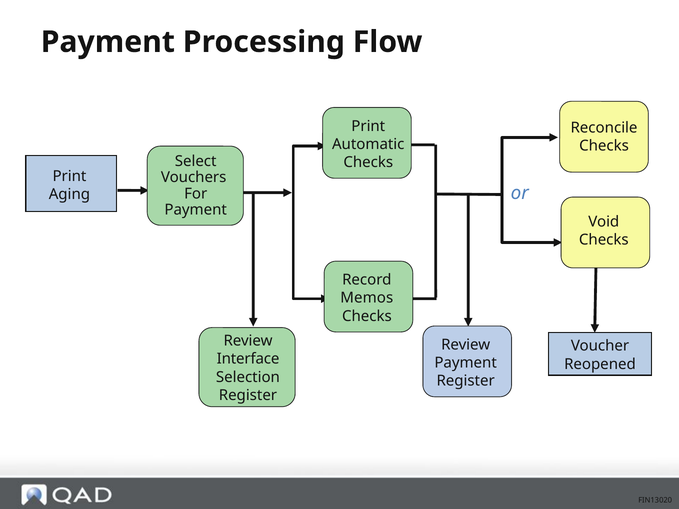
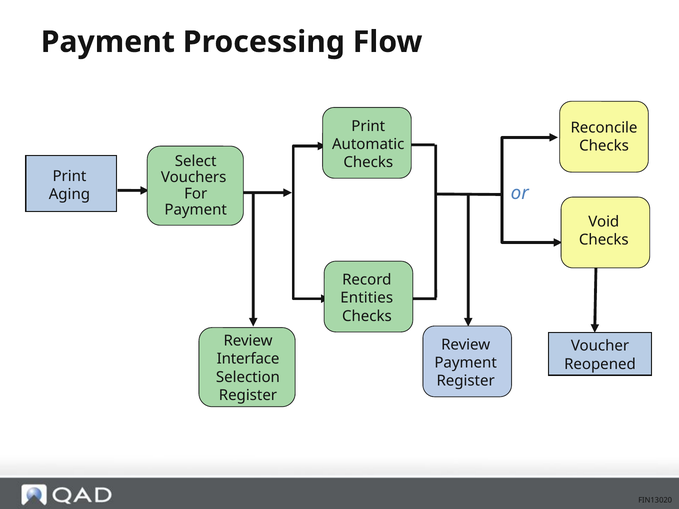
Memos: Memos -> Entities
